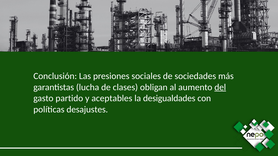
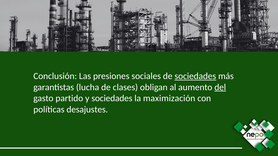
sociedades at (195, 76) underline: none -> present
y aceptables: aceptables -> sociedades
desigualdades: desigualdades -> maximización
